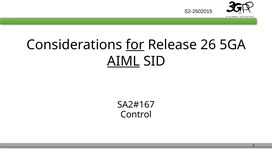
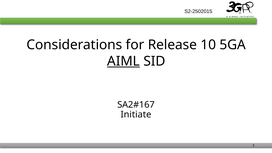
for underline: present -> none
26: 26 -> 10
Control: Control -> Initiate
